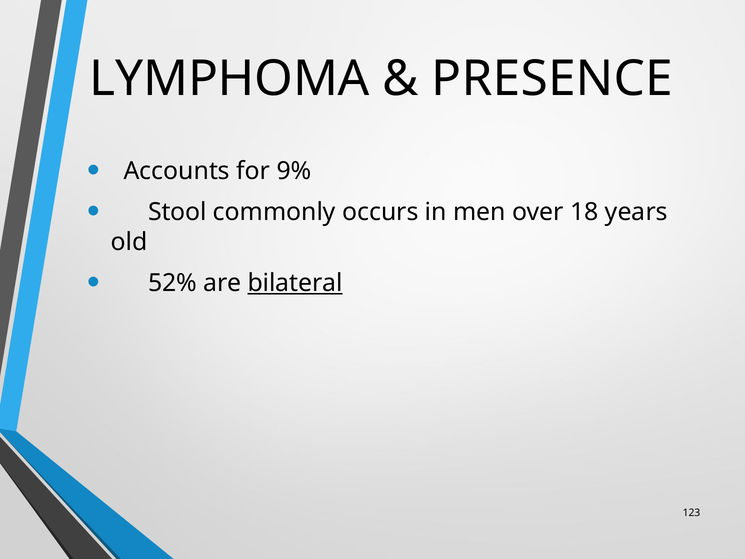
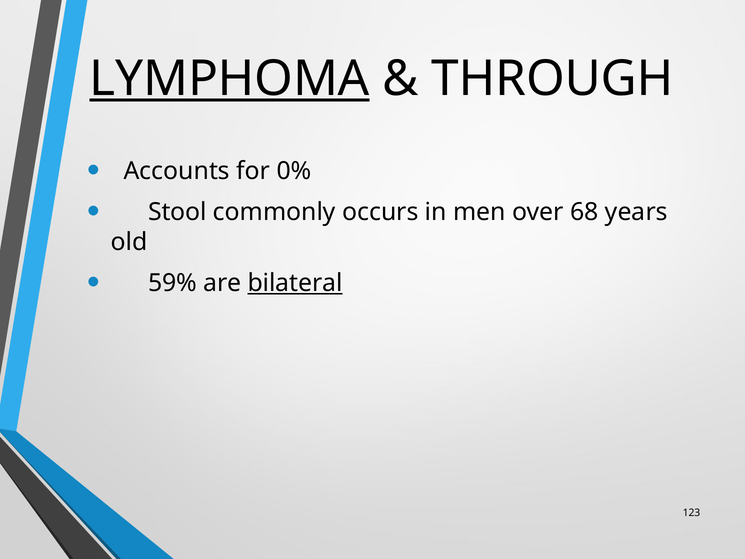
LYMPHOMA underline: none -> present
PRESENCE: PRESENCE -> THROUGH
9%: 9% -> 0%
18: 18 -> 68
52%: 52% -> 59%
